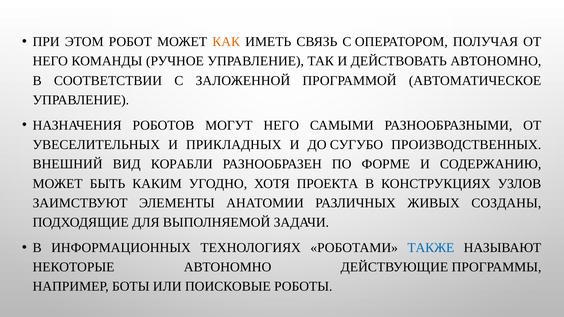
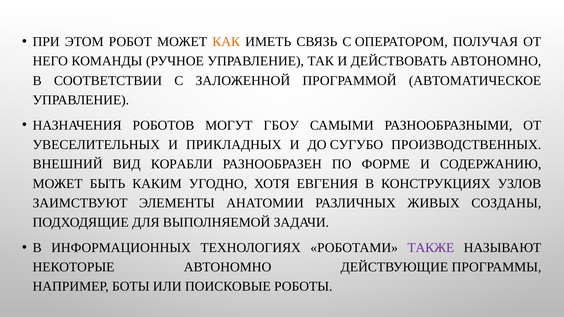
МОГУТ НЕГО: НЕГО -> ГБОУ
ПРОЕКТА: ПРОЕКТА -> ЕВГЕНИЯ
ТАКЖЕ colour: blue -> purple
